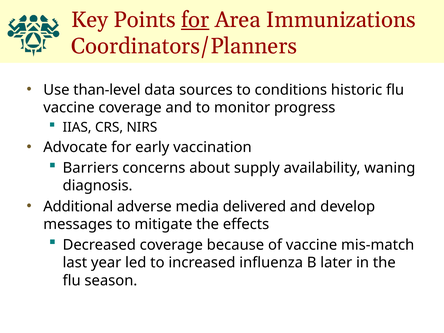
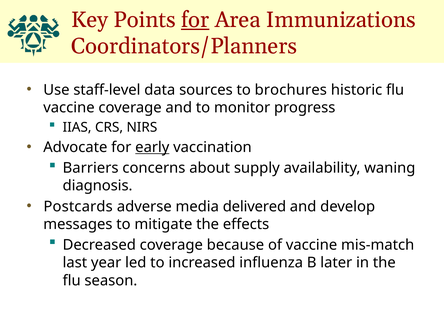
than-level: than-level -> staff-level
conditions: conditions -> brochures
early underline: none -> present
Additional: Additional -> Postcards
